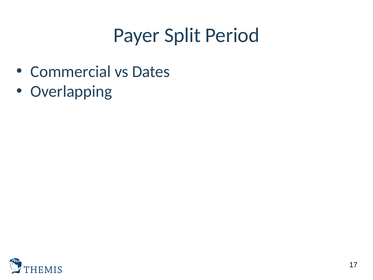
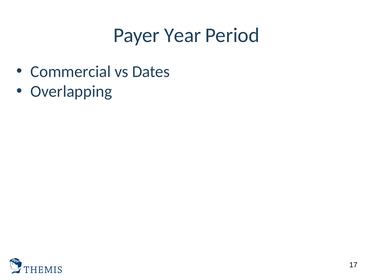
Split: Split -> Year
